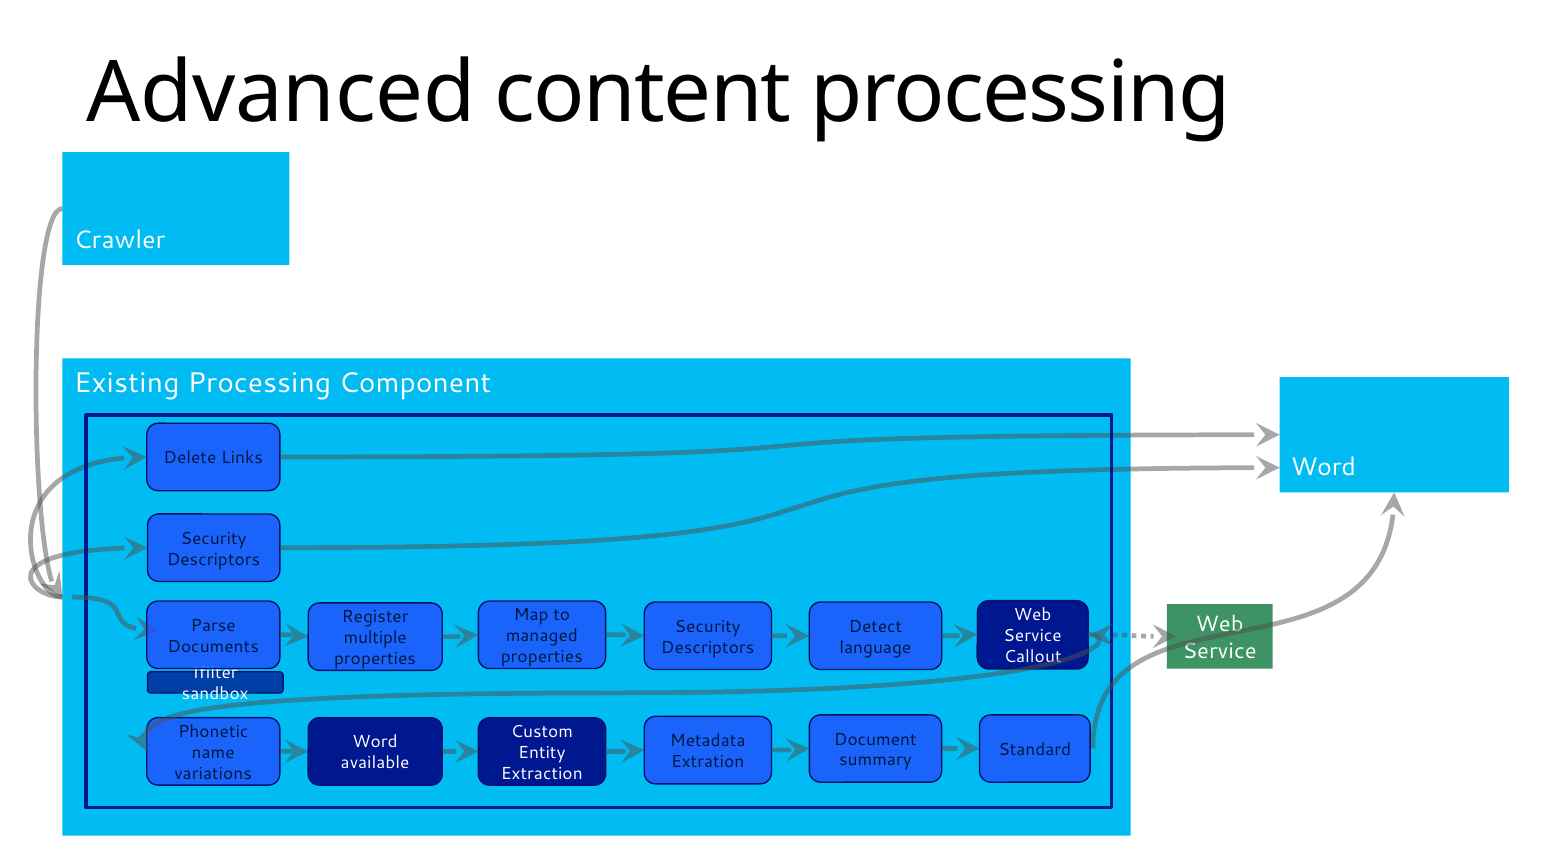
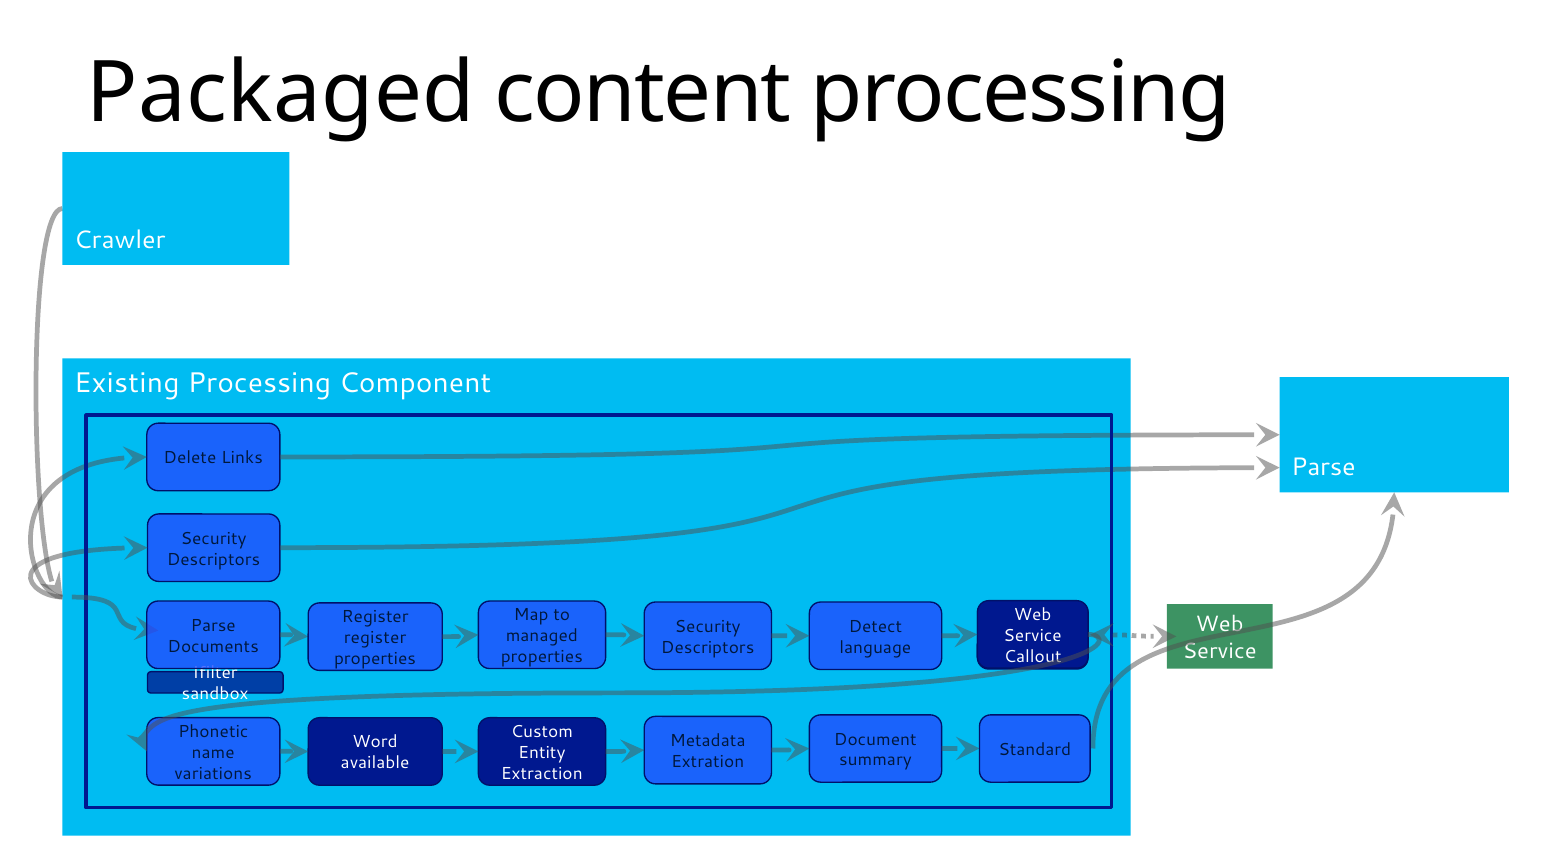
Advanced: Advanced -> Packaged
Word at (1323, 467): Word -> Parse
multiple at (375, 638): multiple -> register
